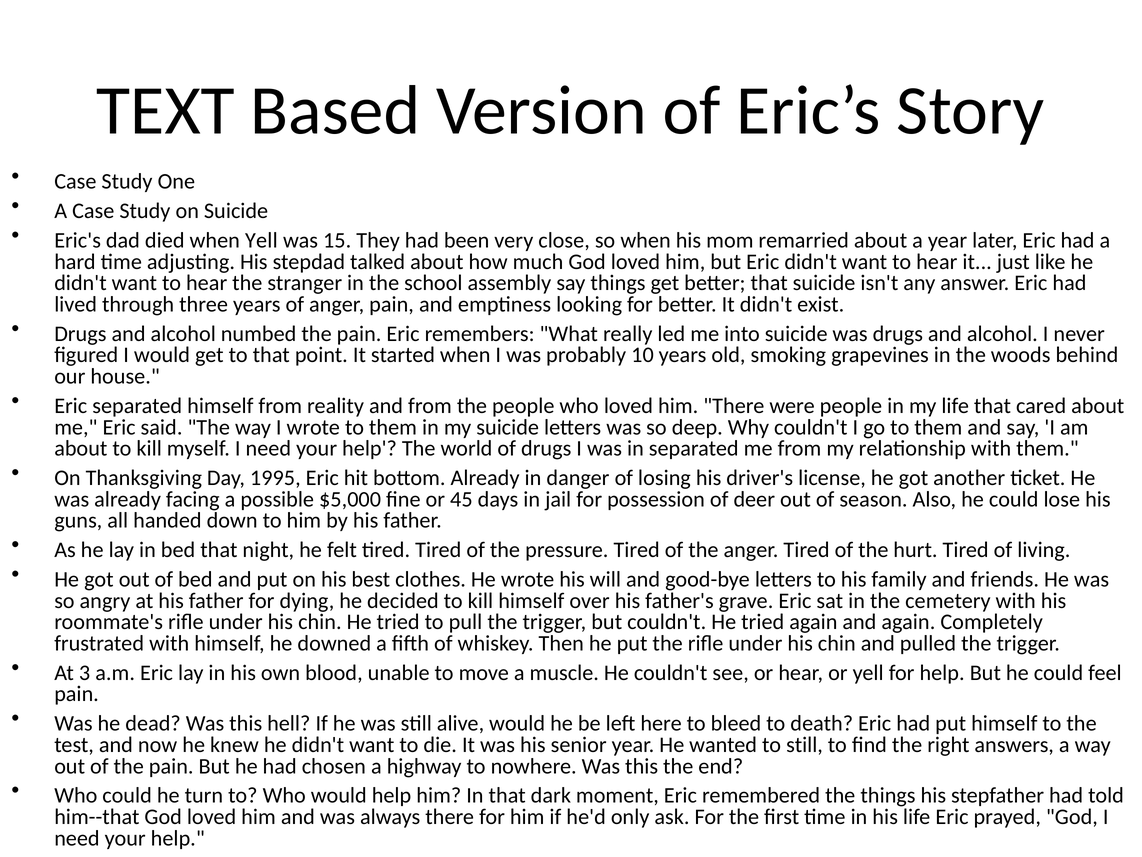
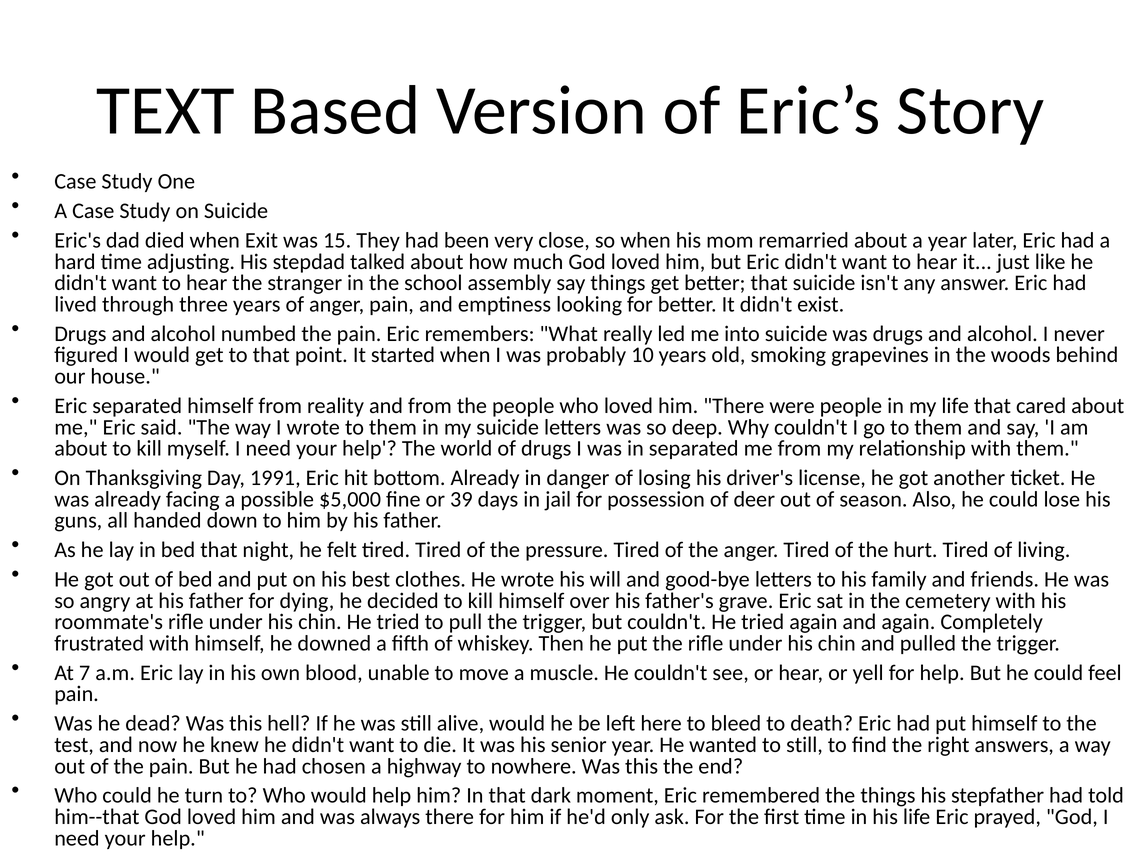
when Yell: Yell -> Exit
1995: 1995 -> 1991
45: 45 -> 39
3: 3 -> 7
